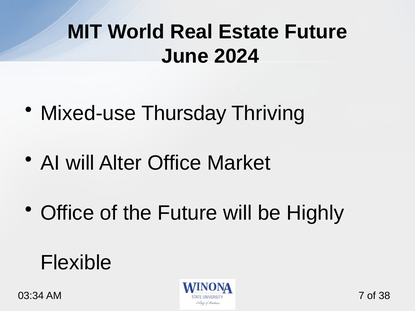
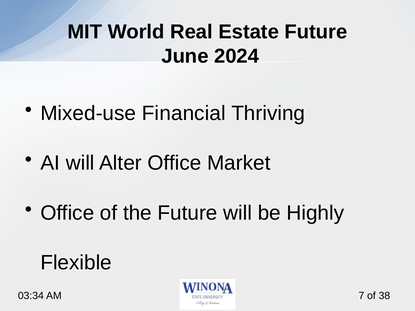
Thursday: Thursday -> Financial
